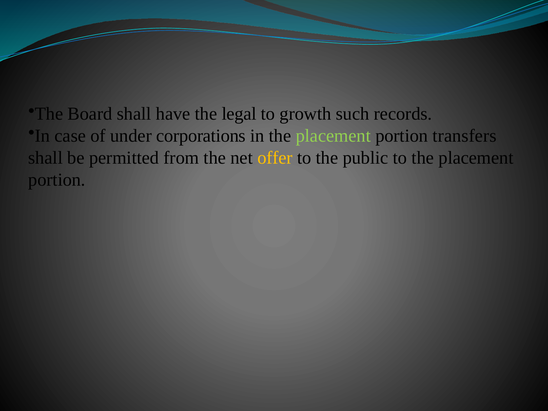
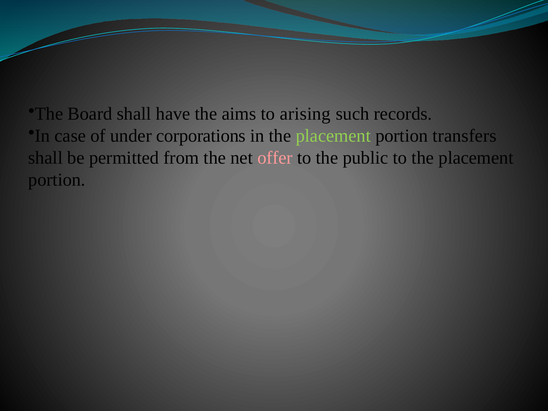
legal: legal -> aims
growth: growth -> arising
offer colour: yellow -> pink
